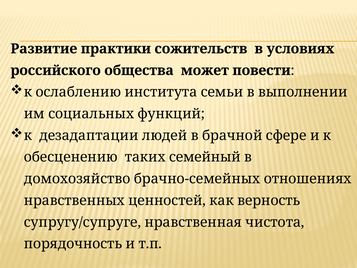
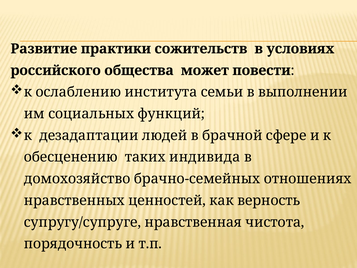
семейный: семейный -> индивида
